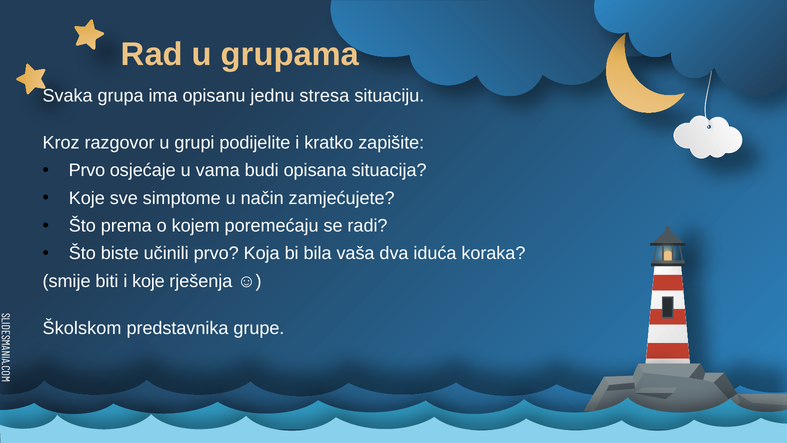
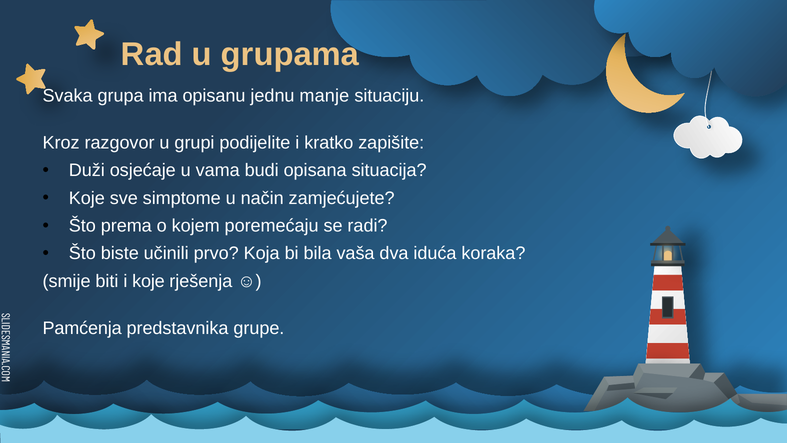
stresa: stresa -> manje
Prvo at (87, 170): Prvo -> Duži
Školskom: Školskom -> Pamćenja
